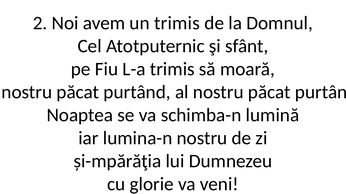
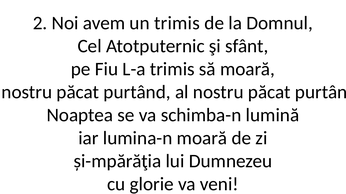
lumina-n nostru: nostru -> moară
